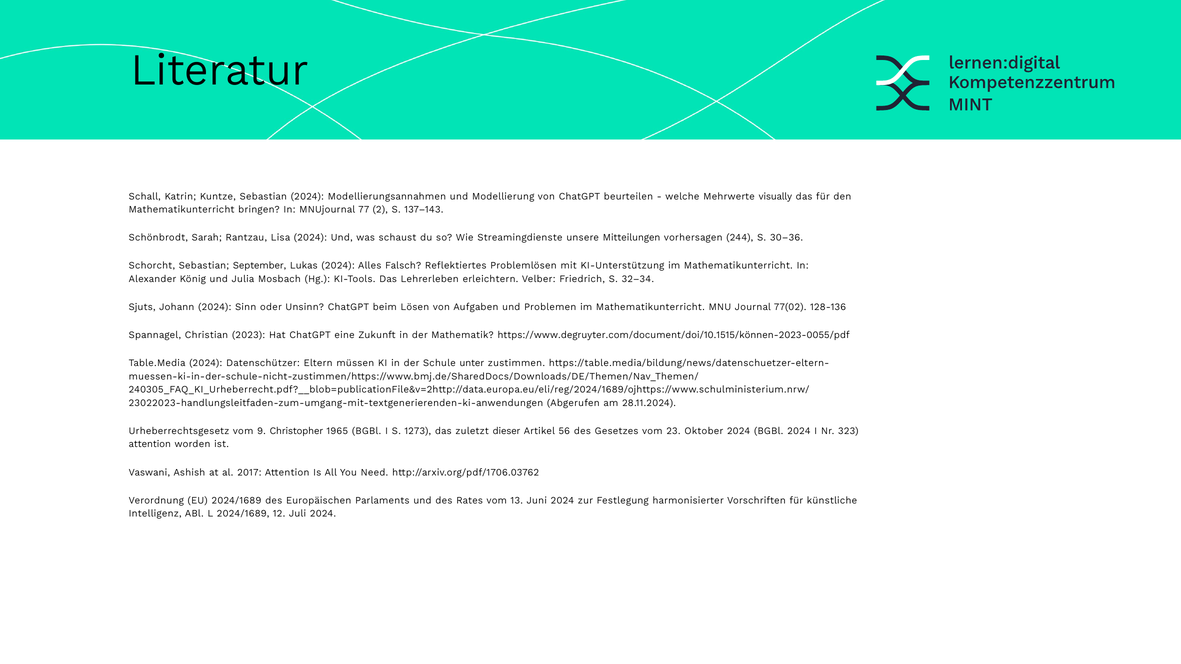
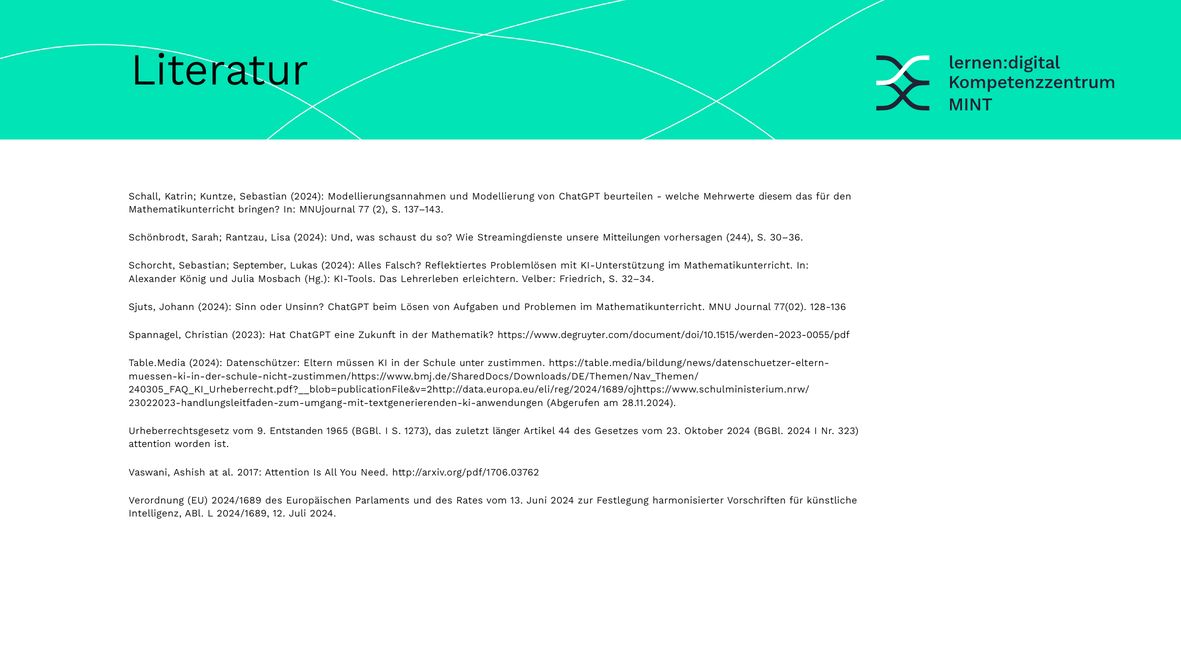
visually: visually -> diesem
https://www.degruyter.com/document/doi/10.1515/können-2023-0055/pdf: https://www.degruyter.com/document/doi/10.1515/können-2023-0055/pdf -> https://www.degruyter.com/document/doi/10.1515/werden-2023-0055/pdf
Christopher: Christopher -> Entstanden
dieser: dieser -> länger
56: 56 -> 44
